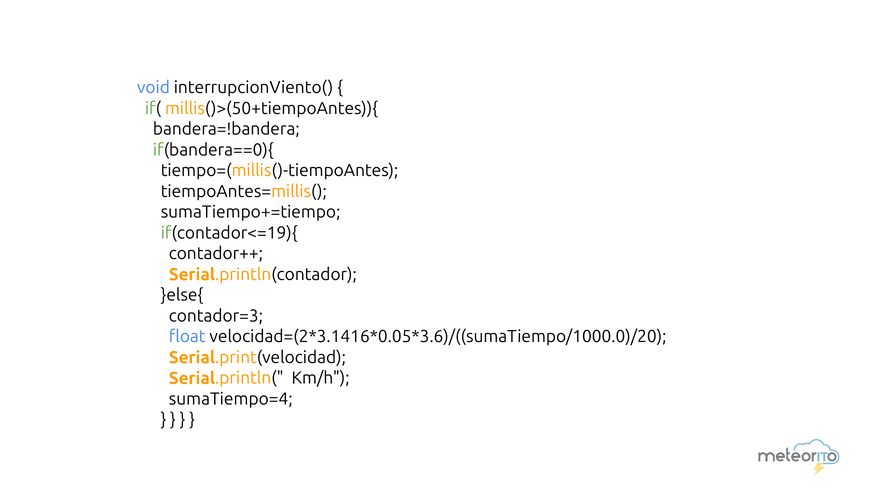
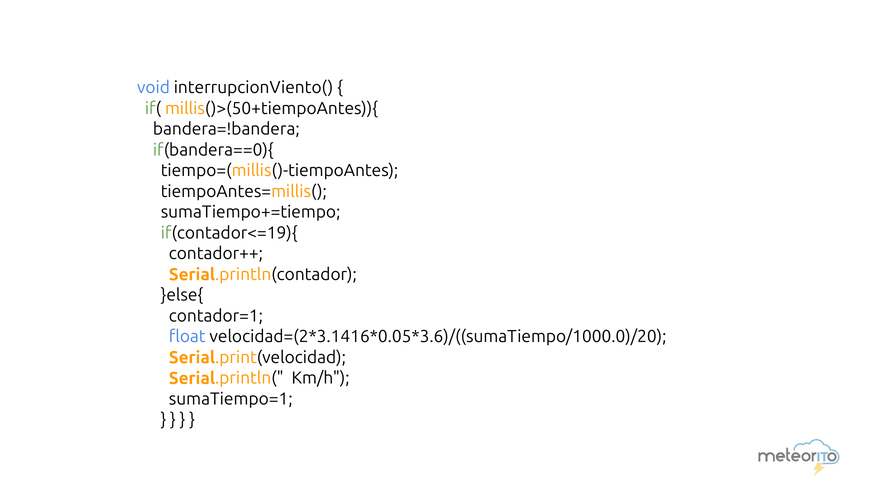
contador=3: contador=3 -> contador=1
sumaTiempo=4: sumaTiempo=4 -> sumaTiempo=1
